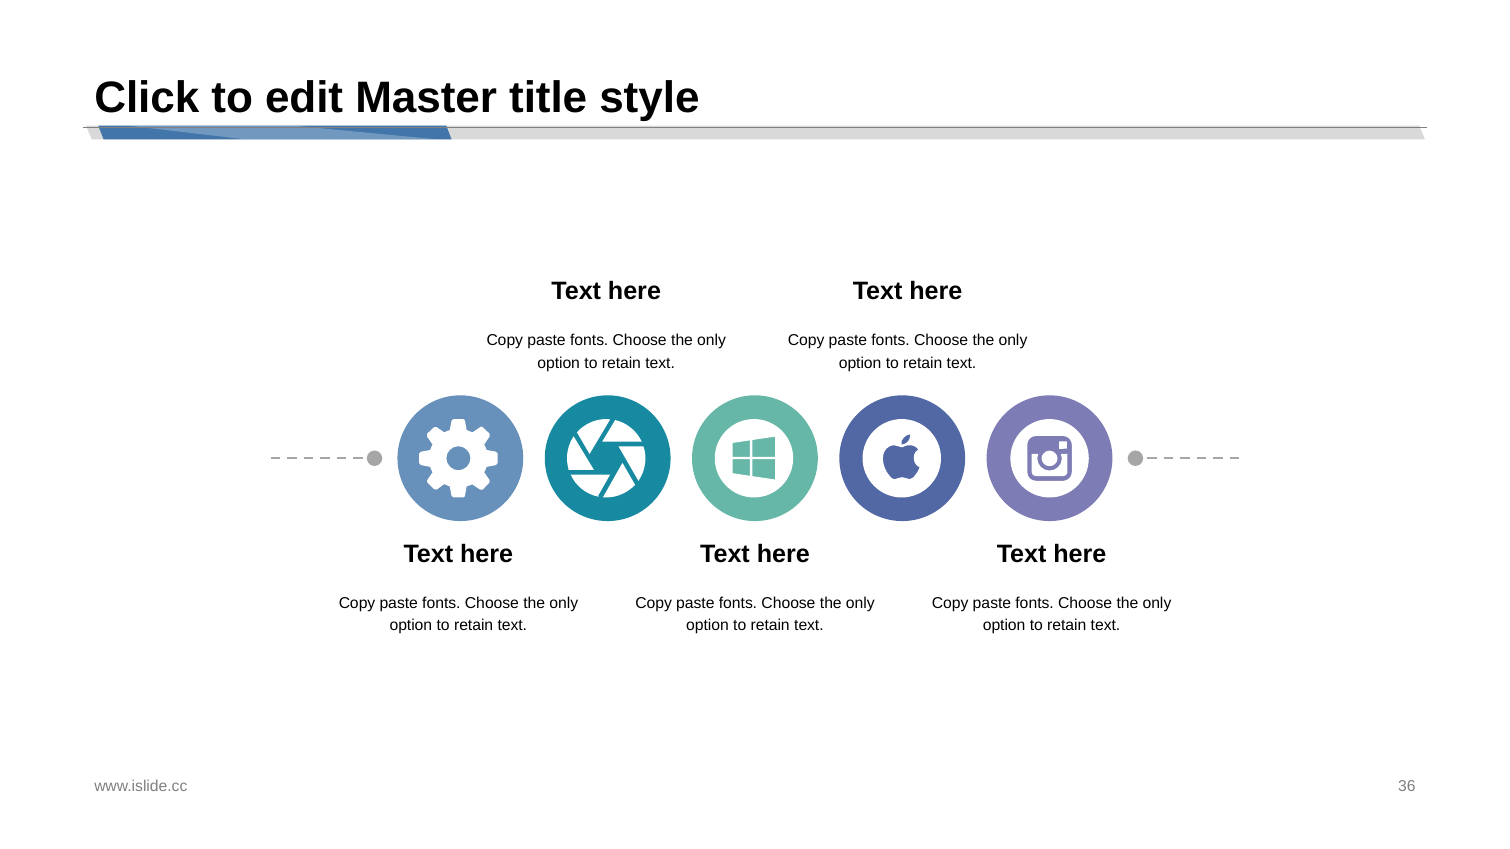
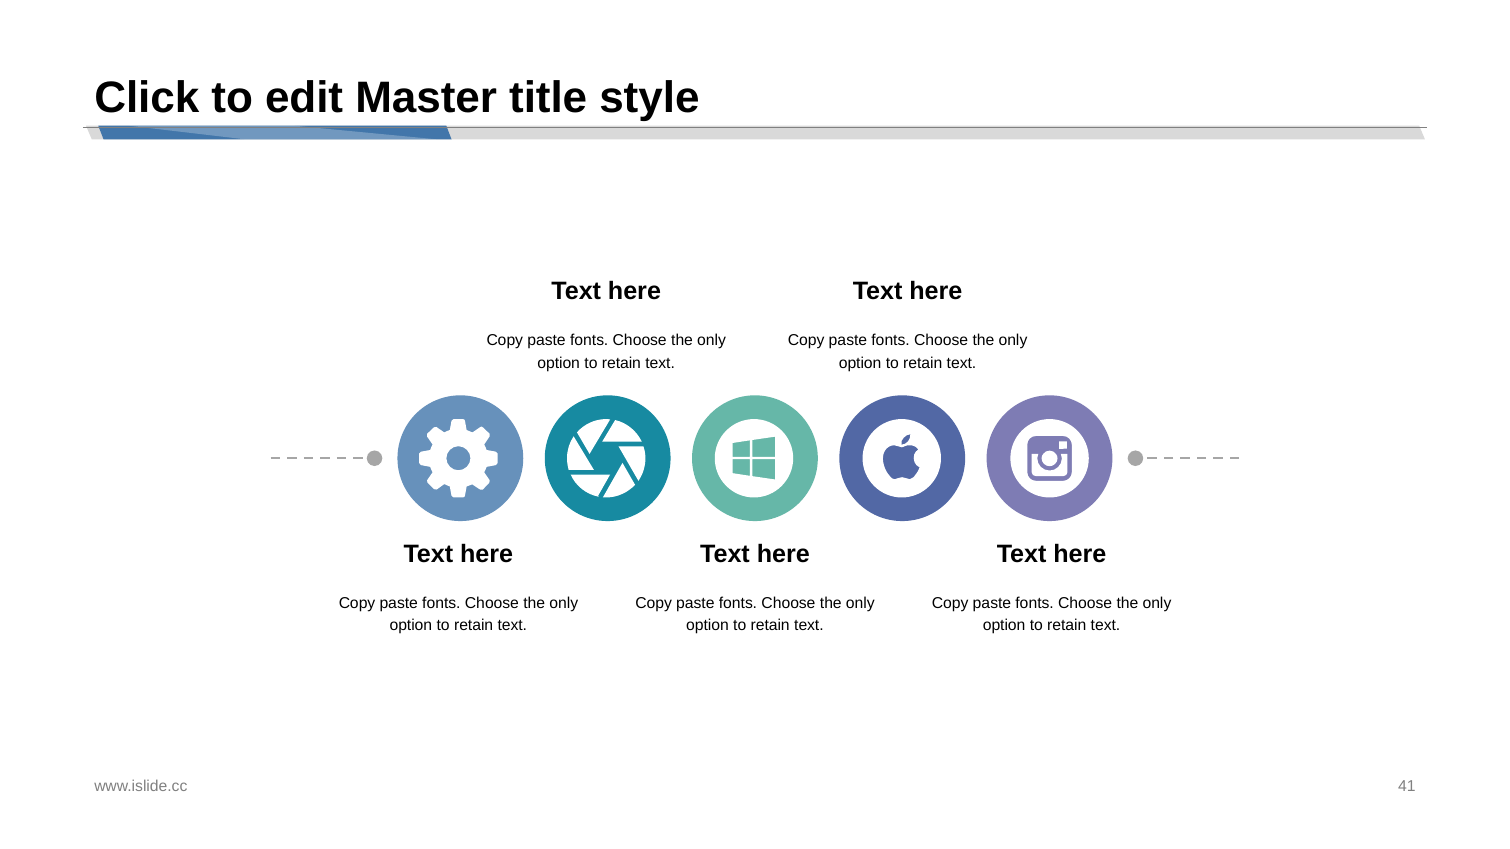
36: 36 -> 41
